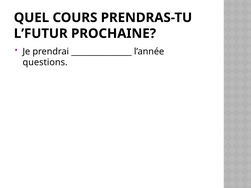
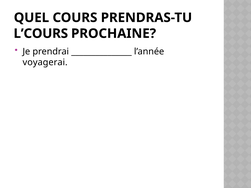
L’FUTUR: L’FUTUR -> L’COURS
questions: questions -> voyagerai
